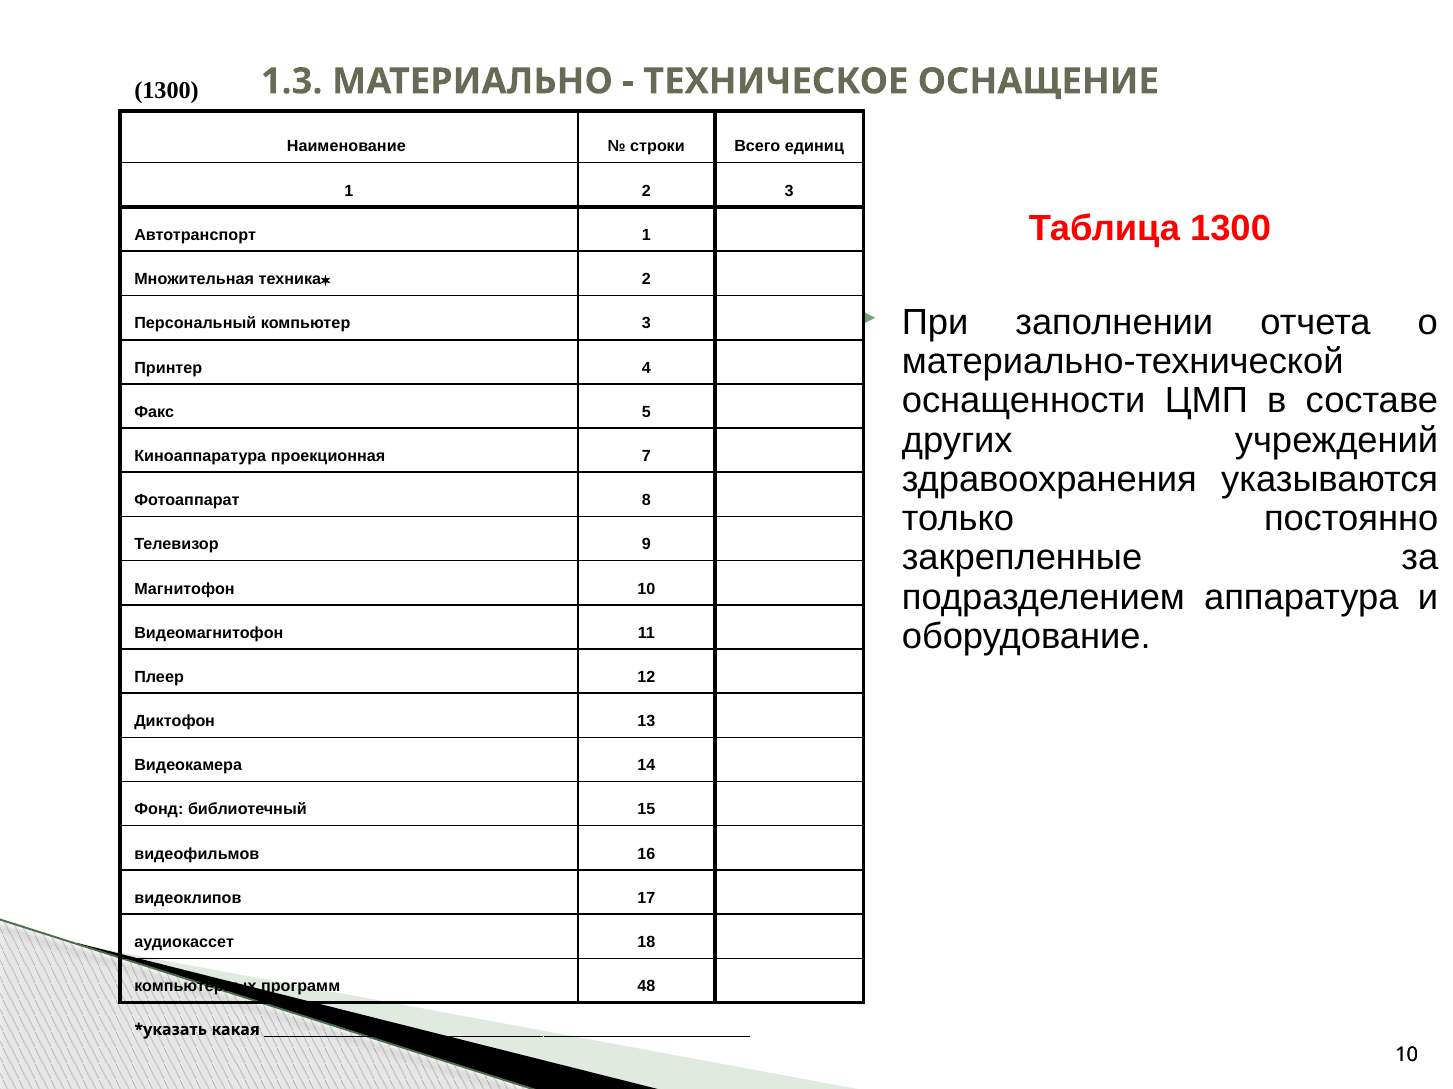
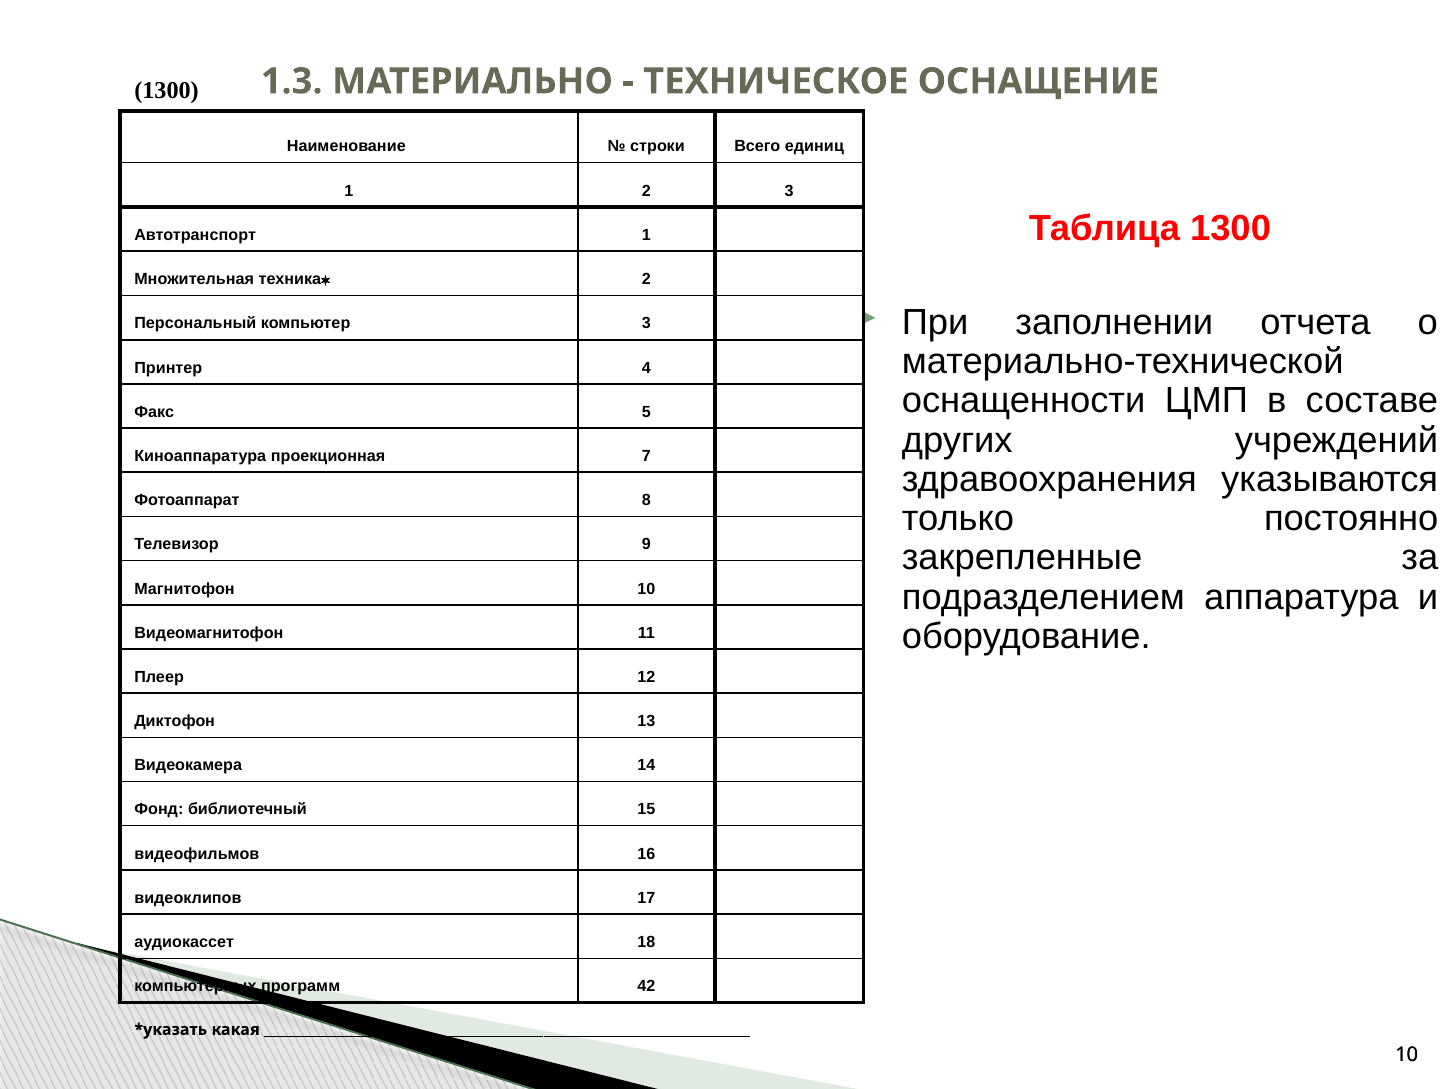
48: 48 -> 42
